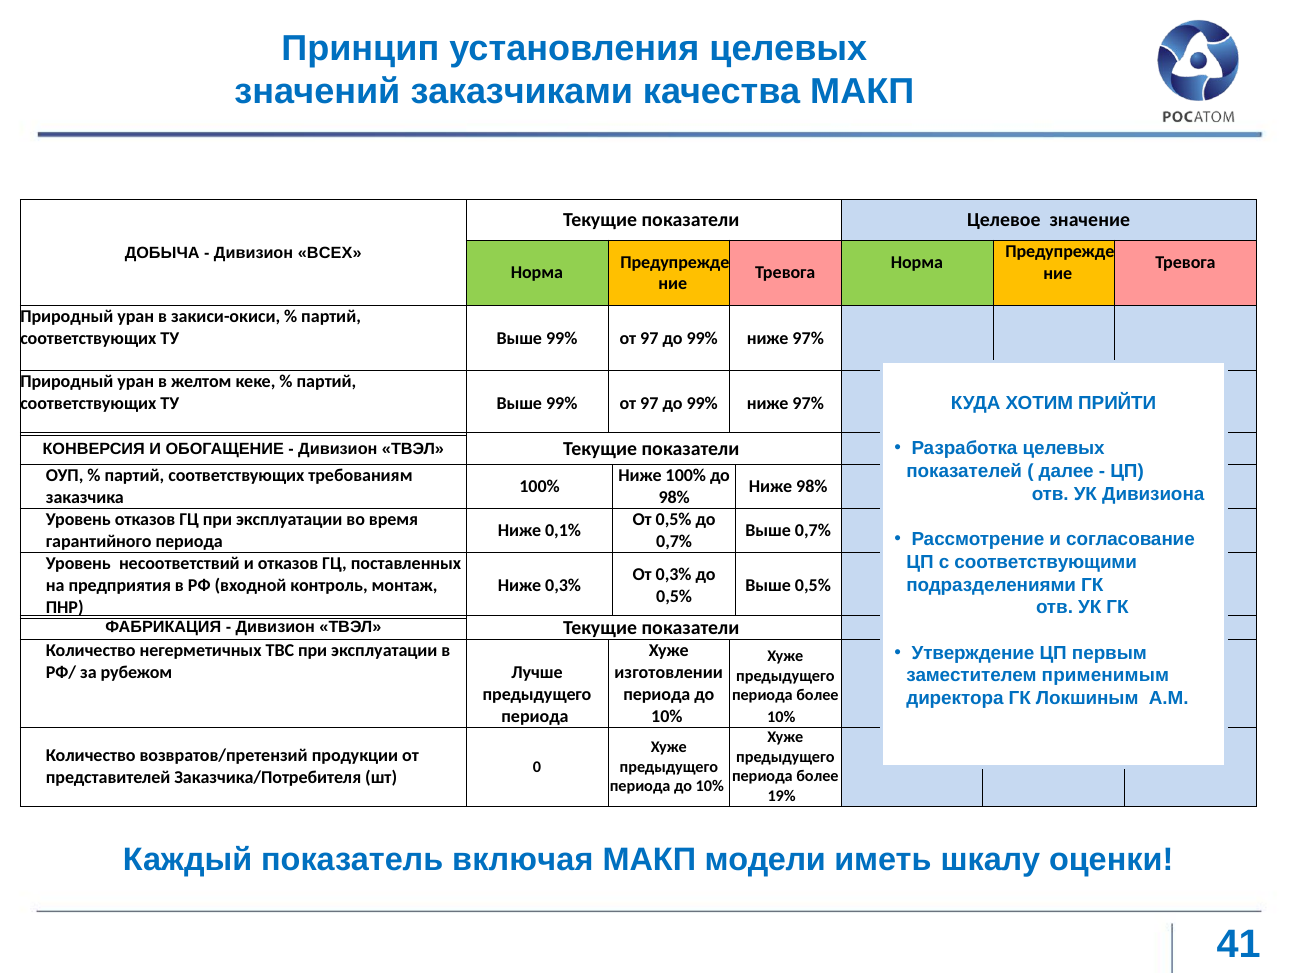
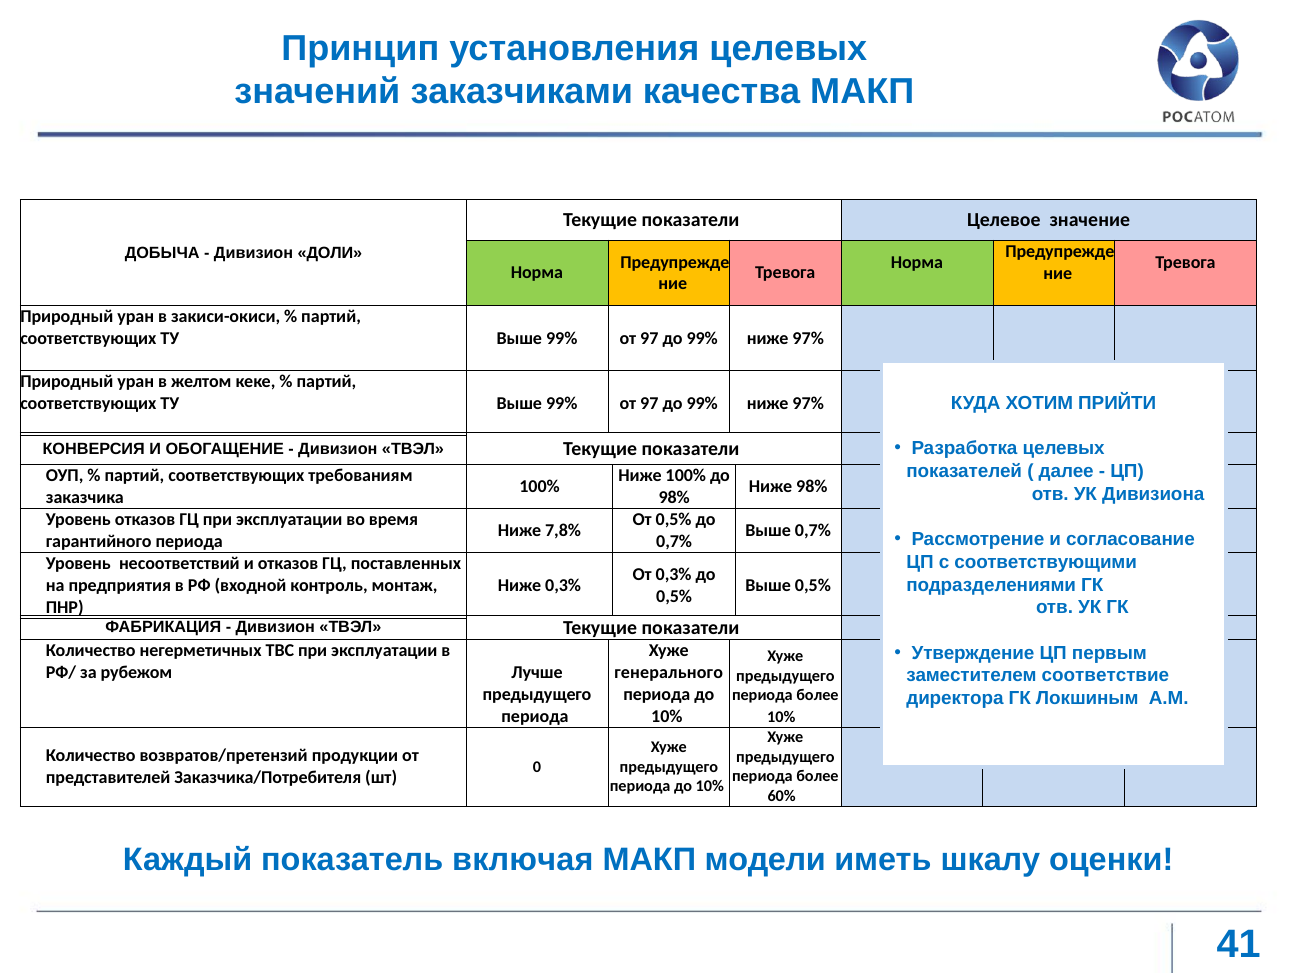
ВСЕХ: ВСЕХ -> ДОЛИ
0,1%: 0,1% -> 7,8%
изготовлении: изготовлении -> генерального
применимым: применимым -> соответствие
19%: 19% -> 60%
